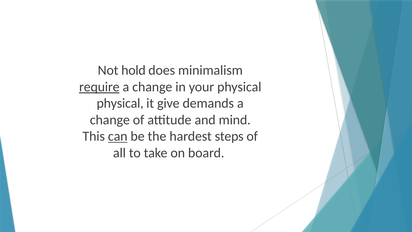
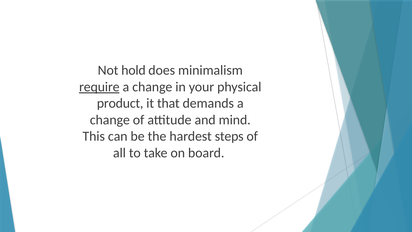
physical at (120, 103): physical -> product
give: give -> that
can underline: present -> none
